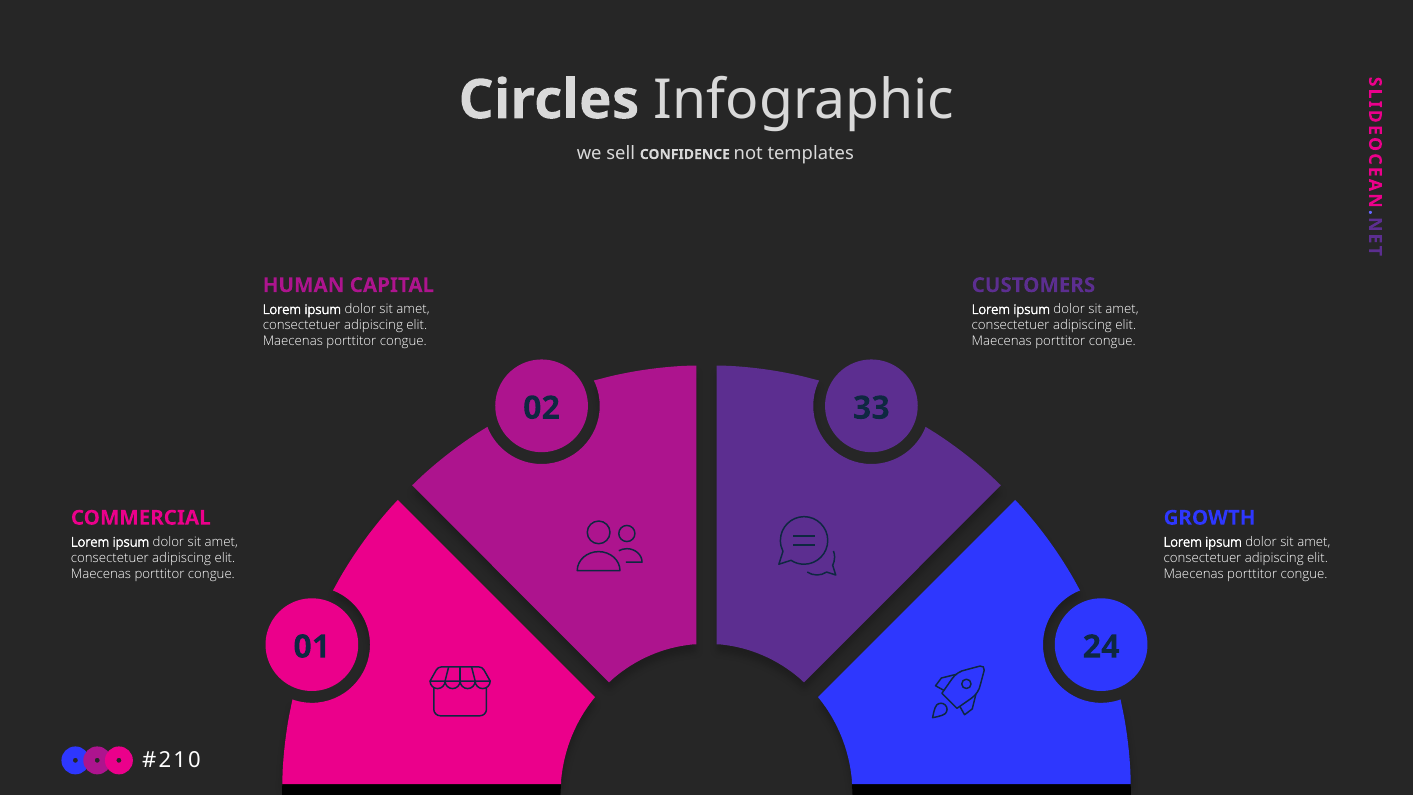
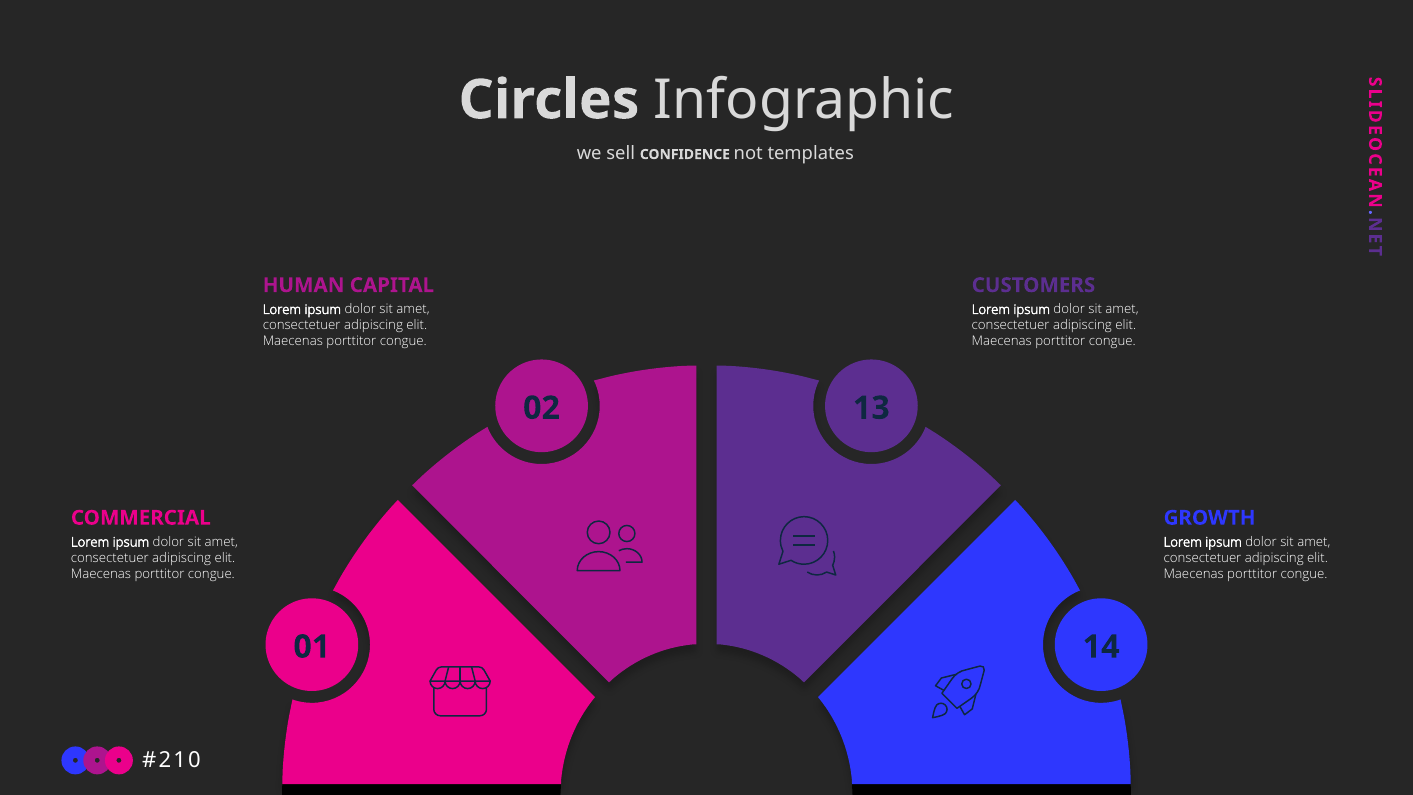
33: 33 -> 13
24: 24 -> 14
